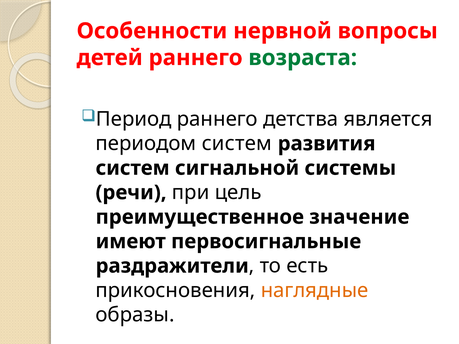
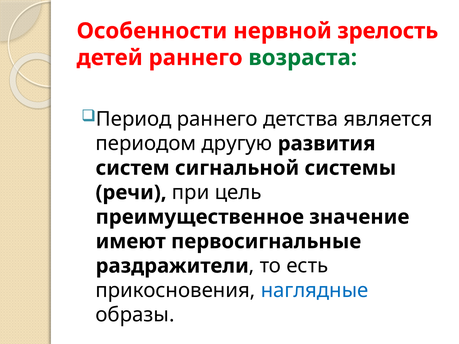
вопросы: вопросы -> зрелость
периодом систем: систем -> другую
наглядные colour: orange -> blue
